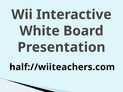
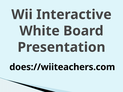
half://wiiteachers.com: half://wiiteachers.com -> does://wiiteachers.com
